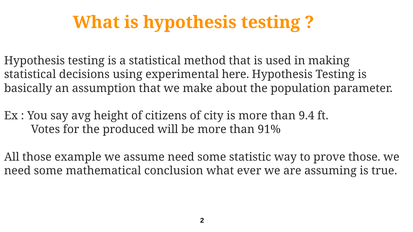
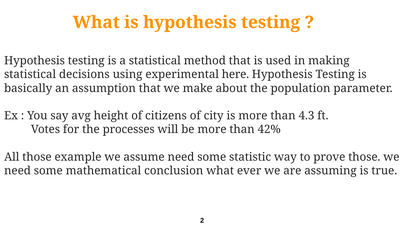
9.4: 9.4 -> 4.3
produced: produced -> processes
91%: 91% -> 42%
